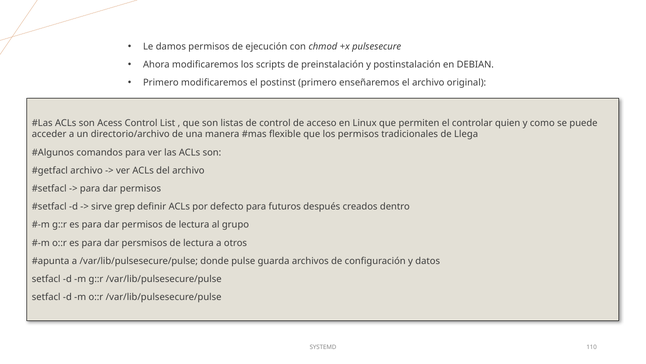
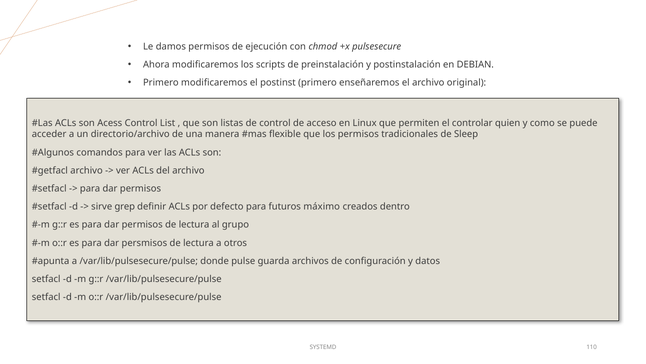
Llega: Llega -> Sleep
después: después -> máximo
